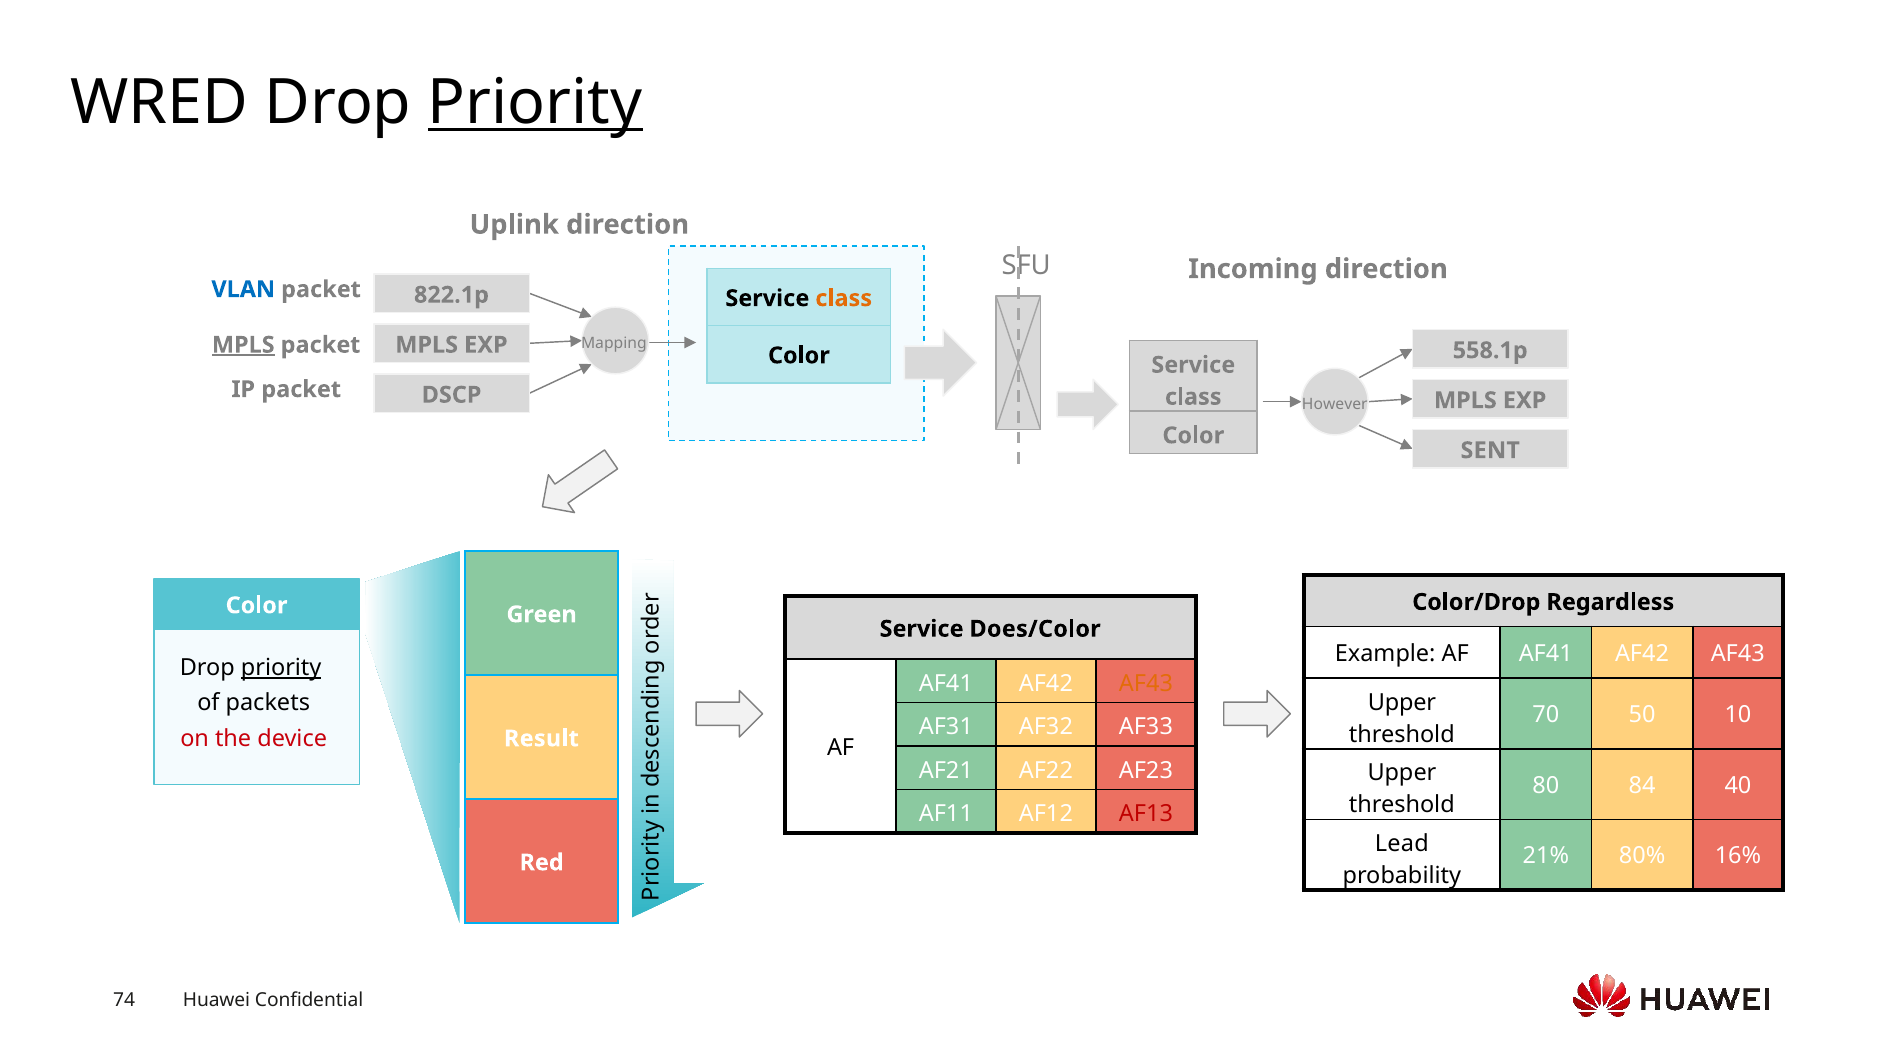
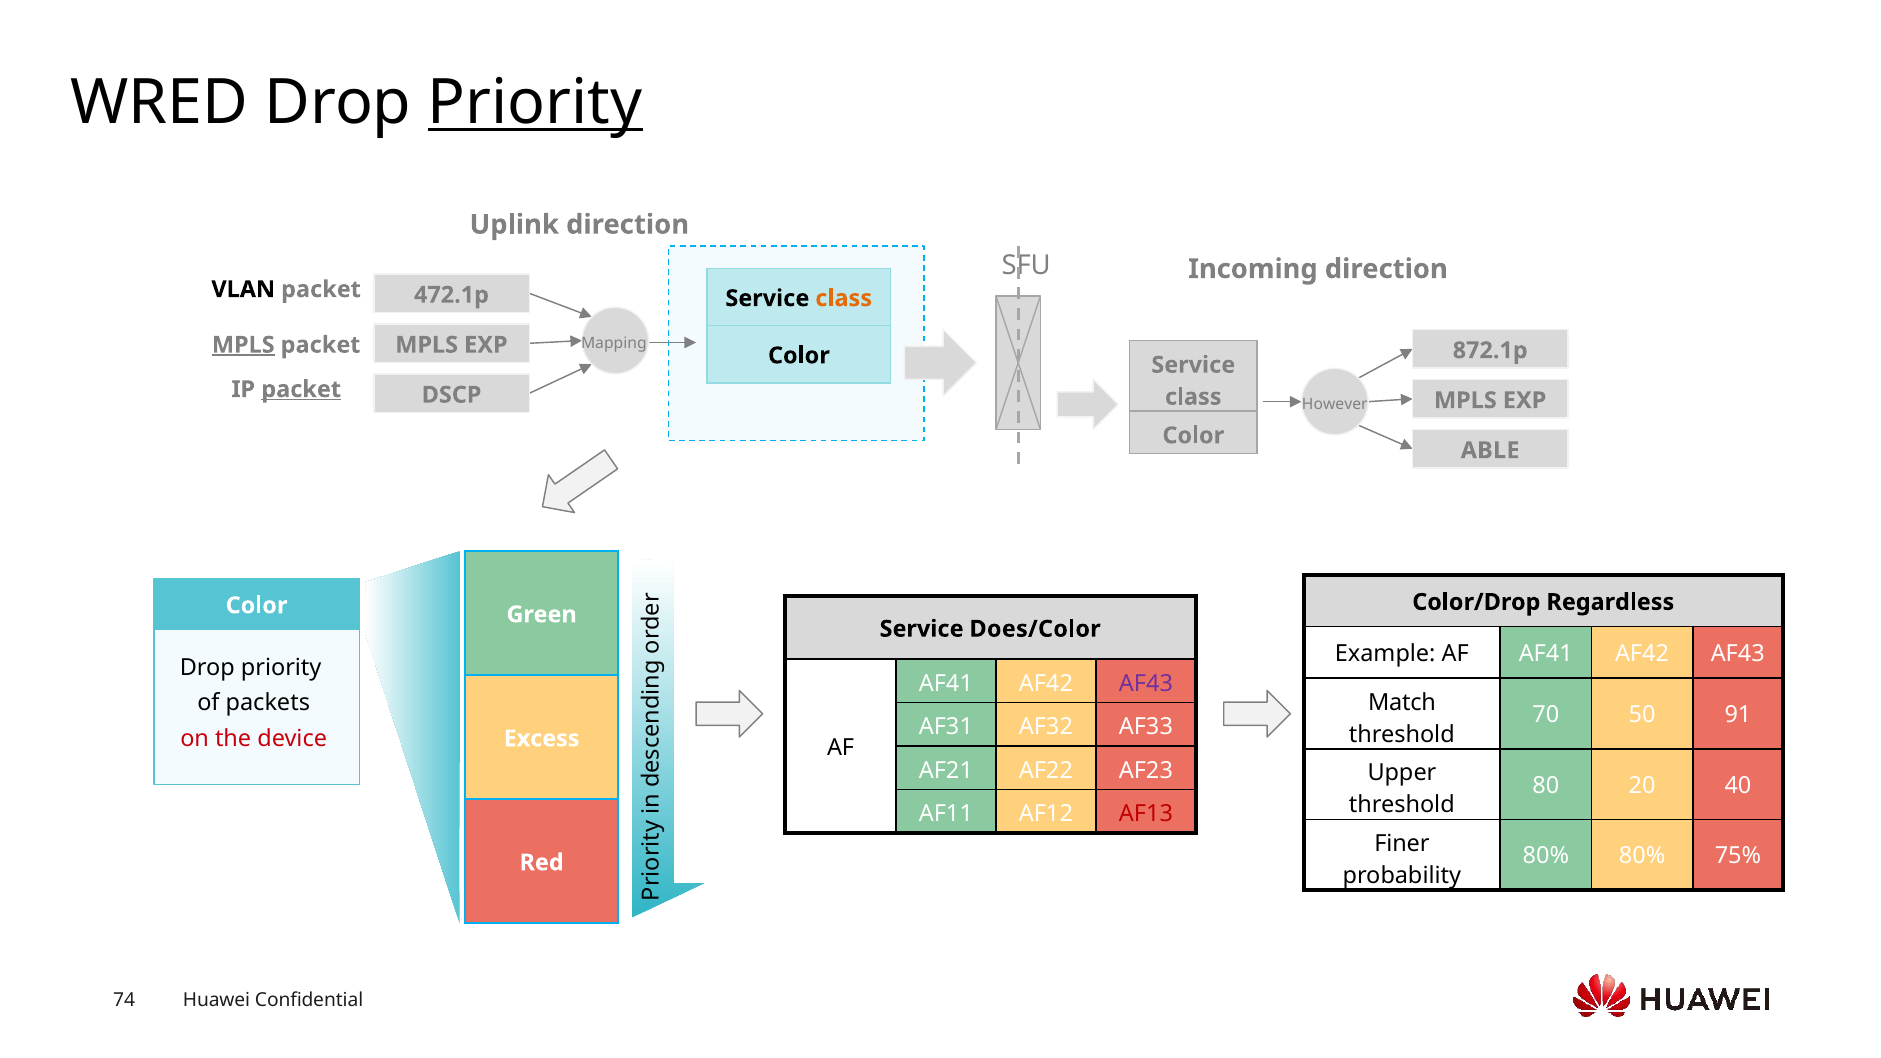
VLAN colour: blue -> black
822.1p: 822.1p -> 472.1p
558.1p: 558.1p -> 872.1p
packet at (301, 389) underline: none -> present
SENT: SENT -> ABLE
priority at (281, 668) underline: present -> none
AF43 at (1146, 683) colour: orange -> purple
Upper at (1402, 703): Upper -> Match
10: 10 -> 91
Result: Result -> Excess
84: 84 -> 20
Lead: Lead -> Finer
21% at (1546, 856): 21% -> 80%
16%: 16% -> 75%
